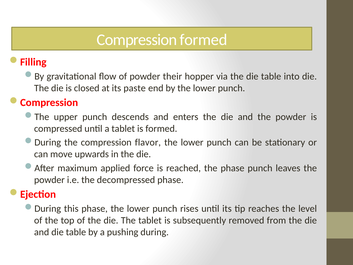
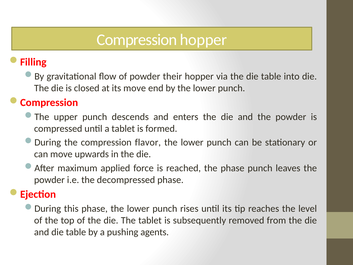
Compression formed: formed -> hopper
its paste: paste -> move
pushing during: during -> agents
